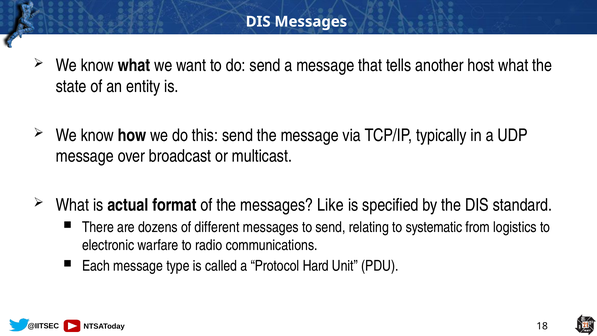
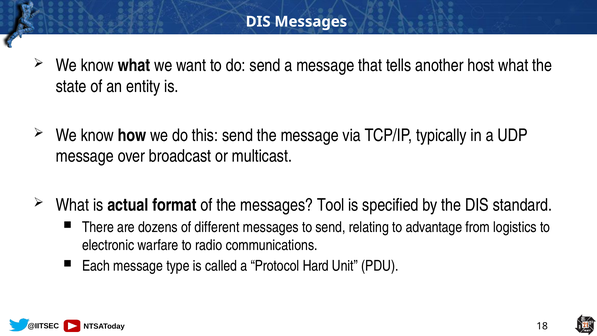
Like: Like -> Tool
systematic: systematic -> advantage
